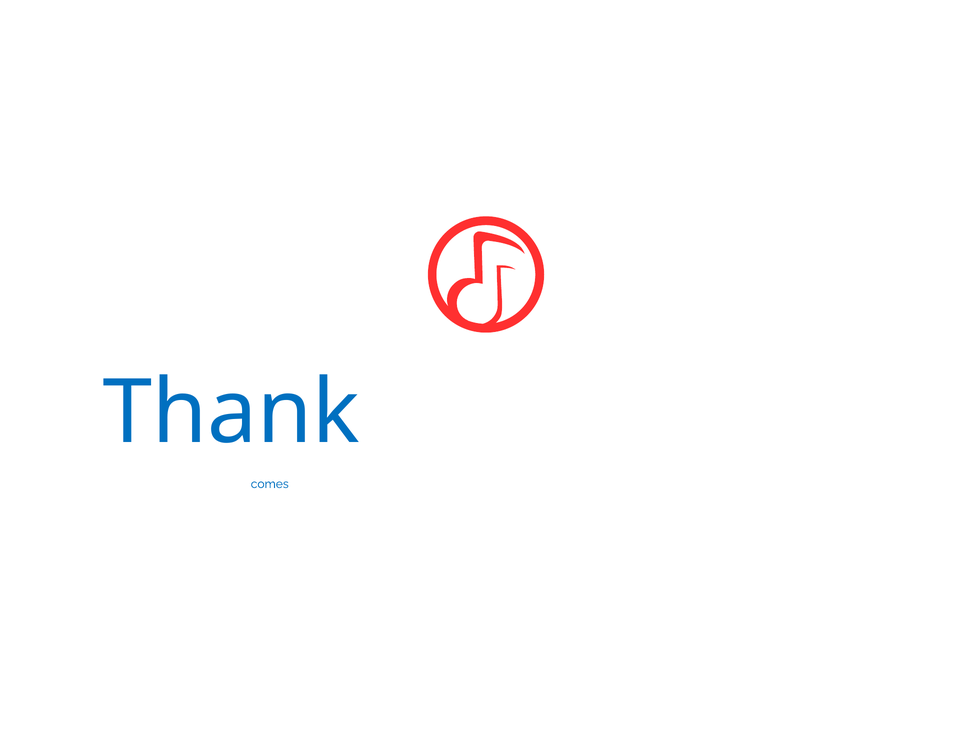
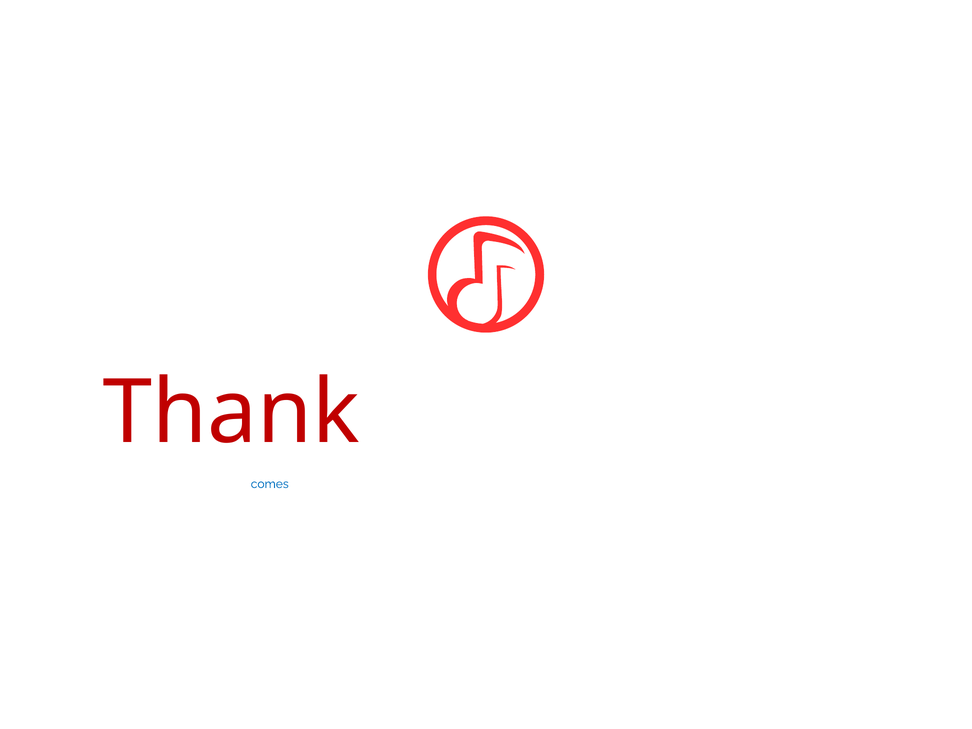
Thank colour: blue -> red
